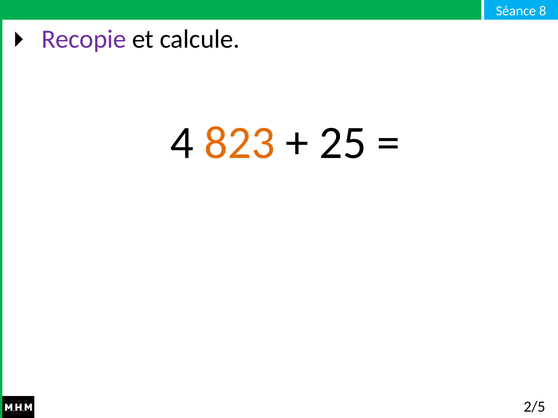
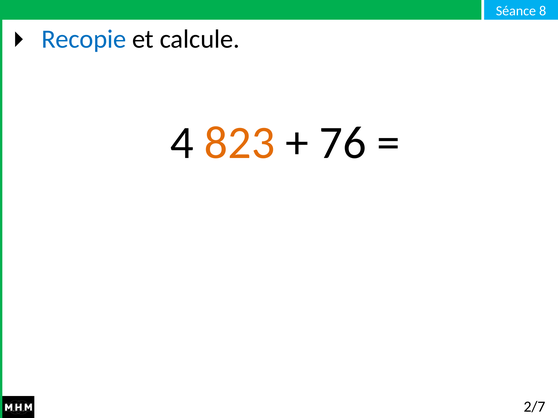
Recopie colour: purple -> blue
25: 25 -> 76
2/5: 2/5 -> 2/7
